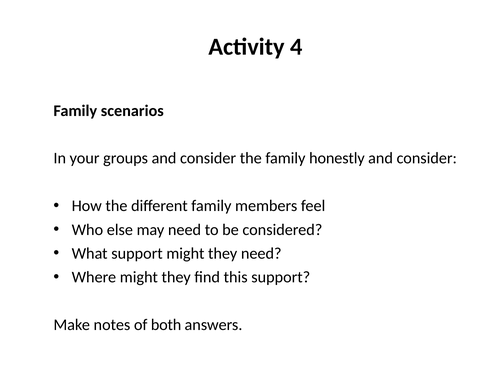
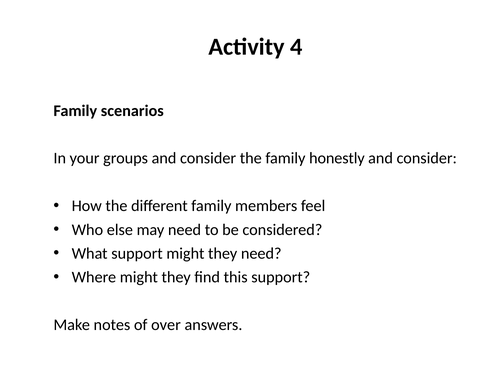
both: both -> over
